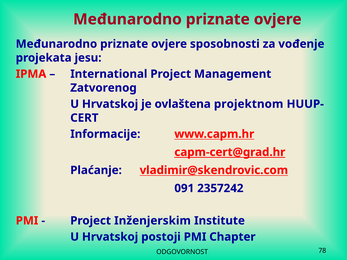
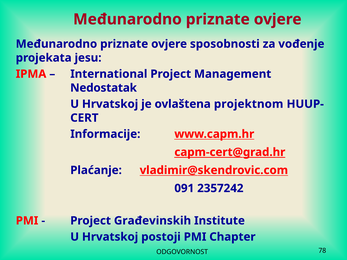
Zatvorenog: Zatvorenog -> Nedostatak
Inženjerskim: Inženjerskim -> Građevinskih
